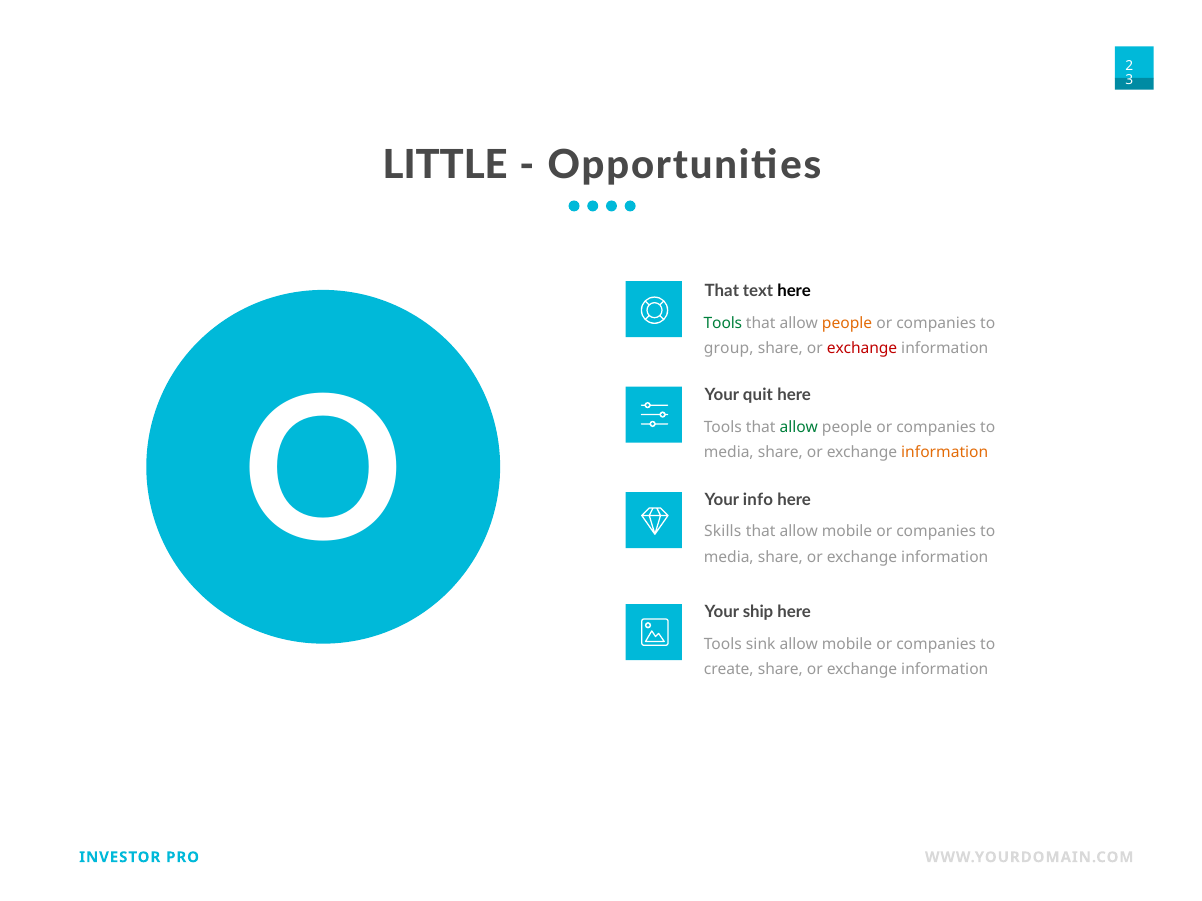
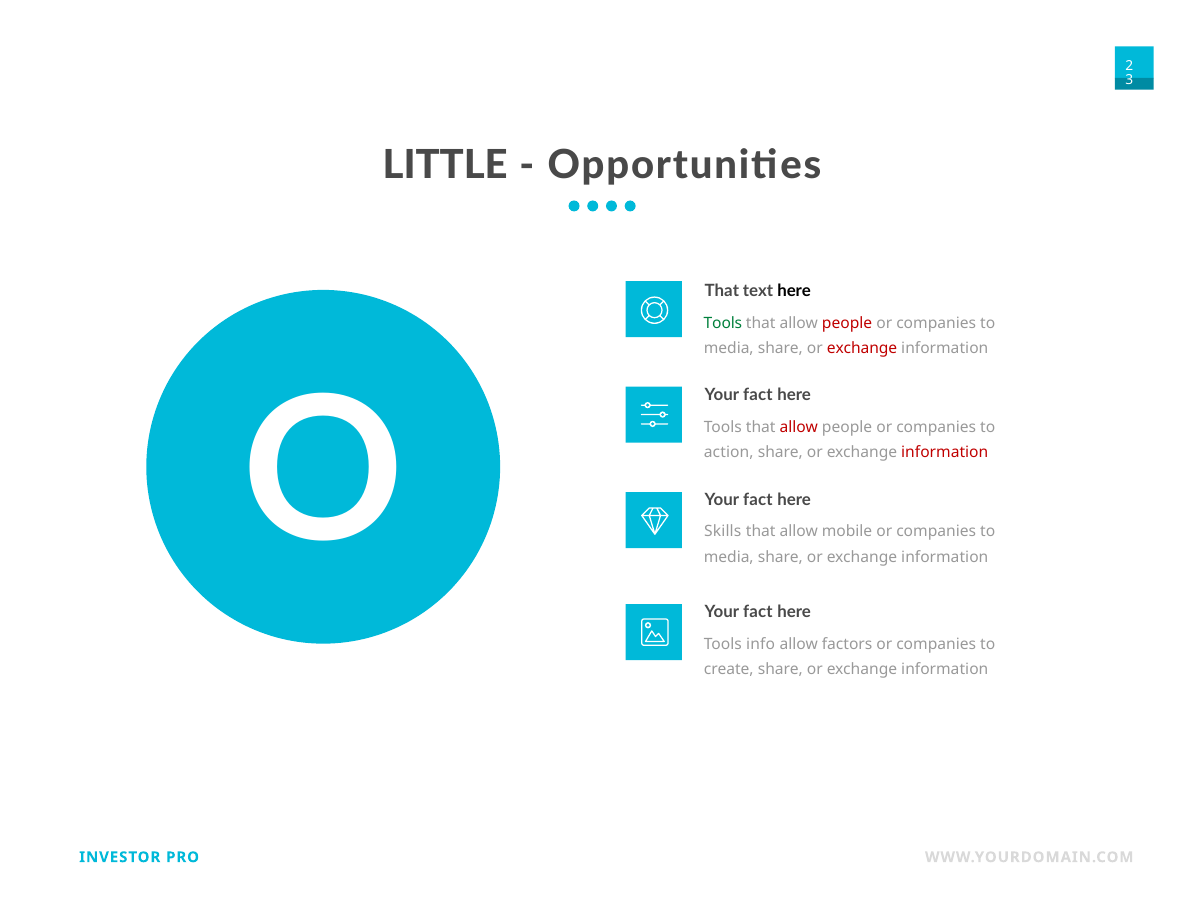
people at (847, 323) colour: orange -> red
group at (729, 348): group -> media
quit at (758, 395): quit -> fact
allow at (799, 428) colour: green -> red
media at (729, 453): media -> action
information at (945, 453) colour: orange -> red
info at (758, 500): info -> fact
ship at (758, 612): ship -> fact
sink: sink -> info
mobile at (847, 644): mobile -> factors
